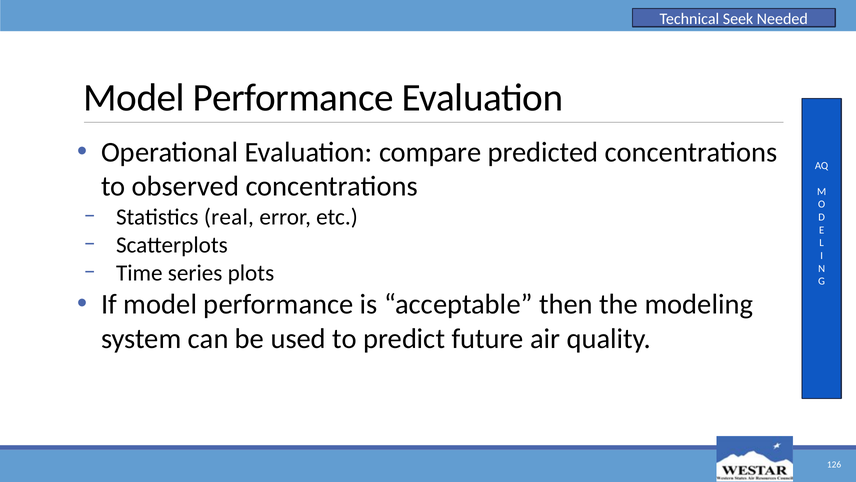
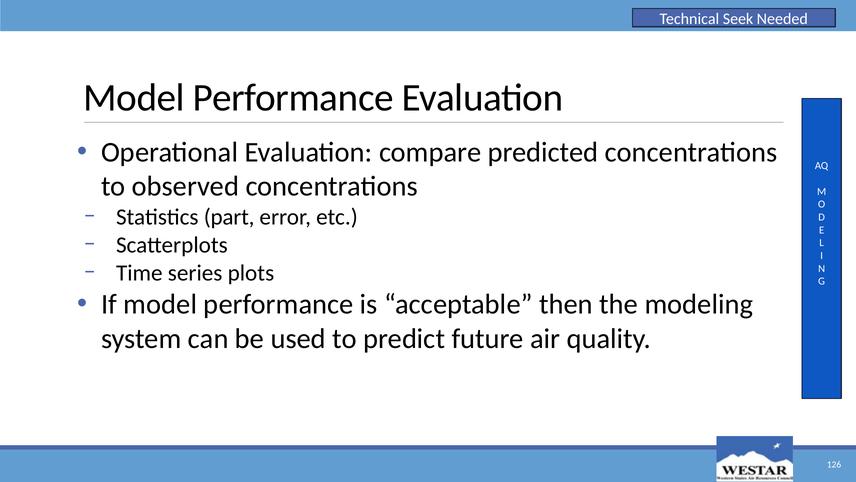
real: real -> part
